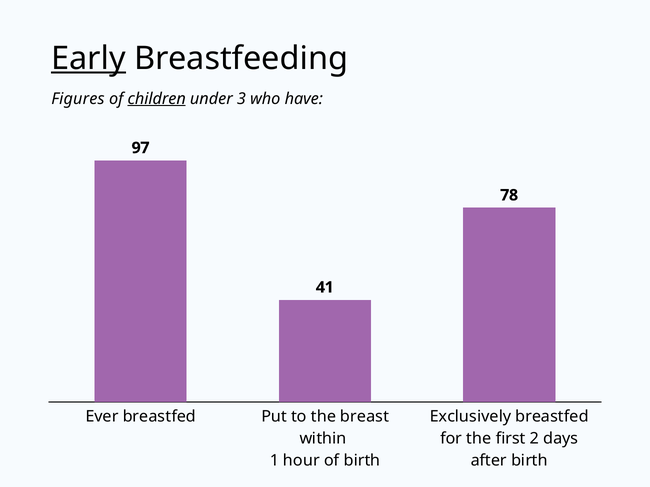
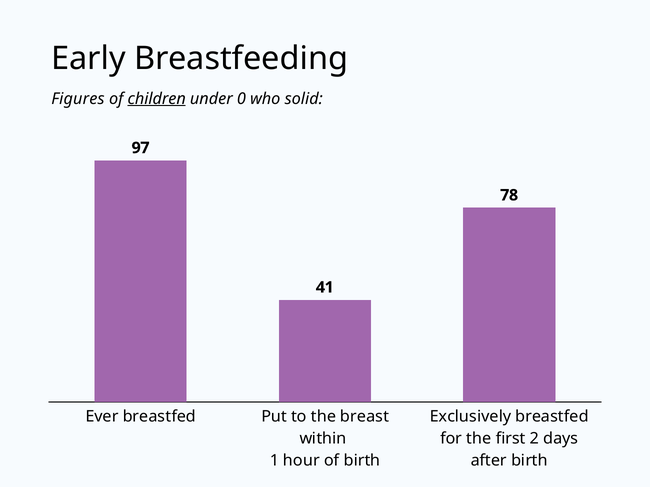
Early underline: present -> none
3: 3 -> 0
have: have -> solid
